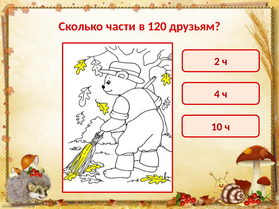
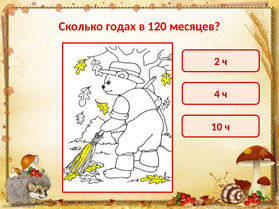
части: части -> годах
друзьям: друзьям -> месяцев
